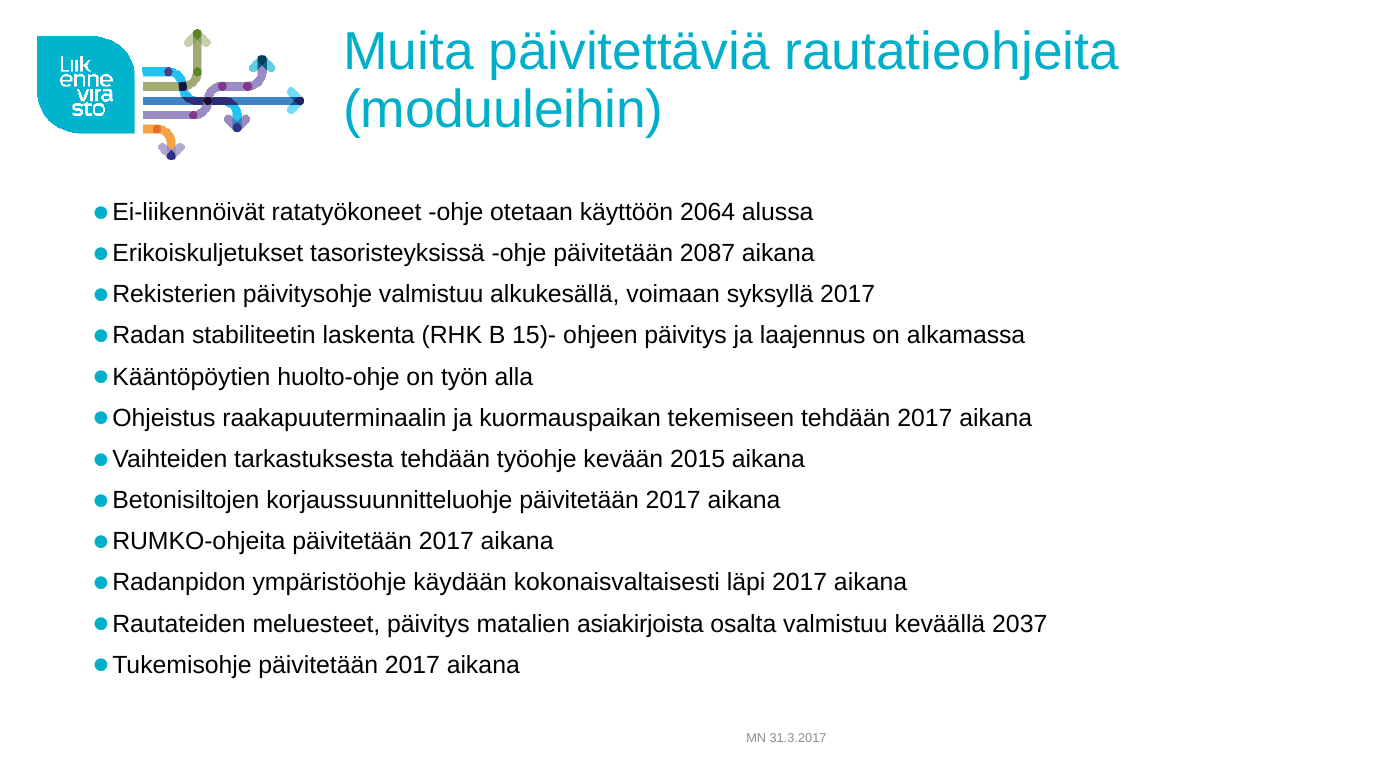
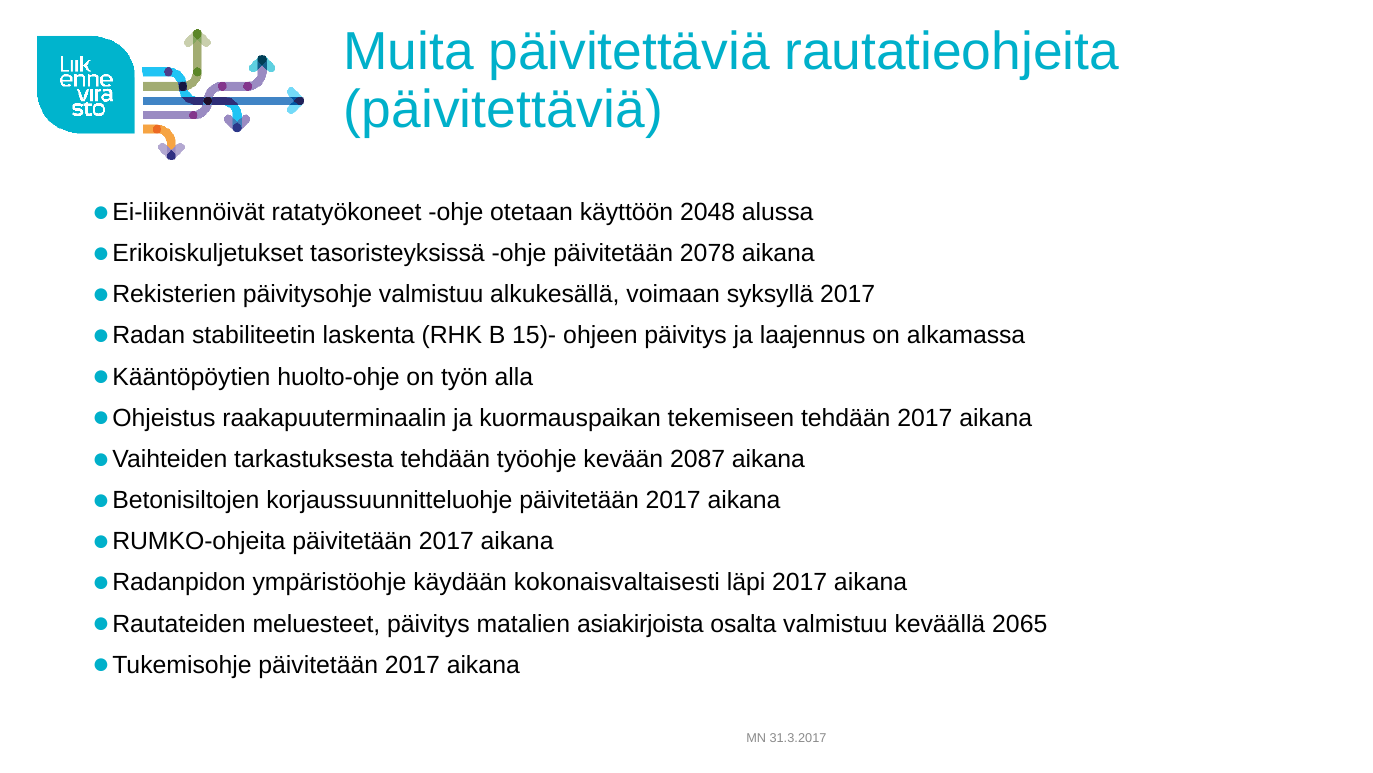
moduuleihin at (503, 110): moduuleihin -> päivitettäviä
2064: 2064 -> 2048
2087: 2087 -> 2078
2015: 2015 -> 2087
2037: 2037 -> 2065
